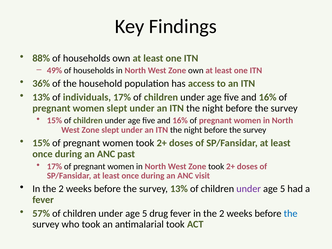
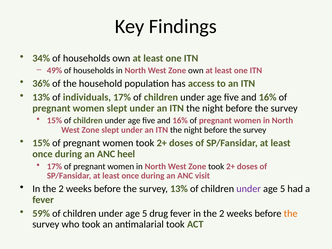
88%: 88% -> 34%
past: past -> heel
57%: 57% -> 59%
the at (291, 213) colour: blue -> orange
